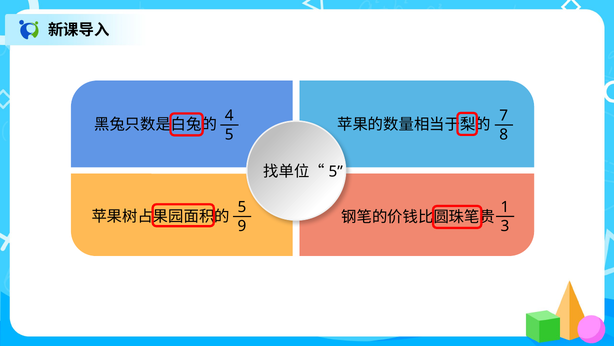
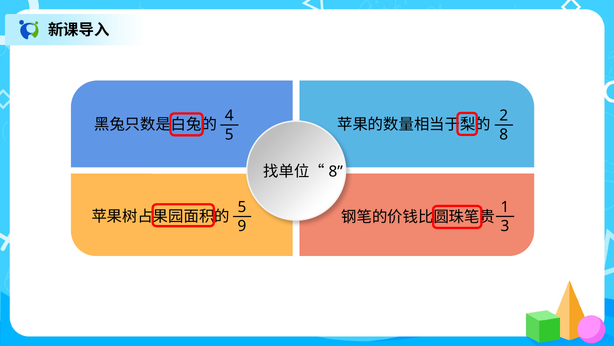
7: 7 -> 2
5 at (336, 171): 5 -> 8
